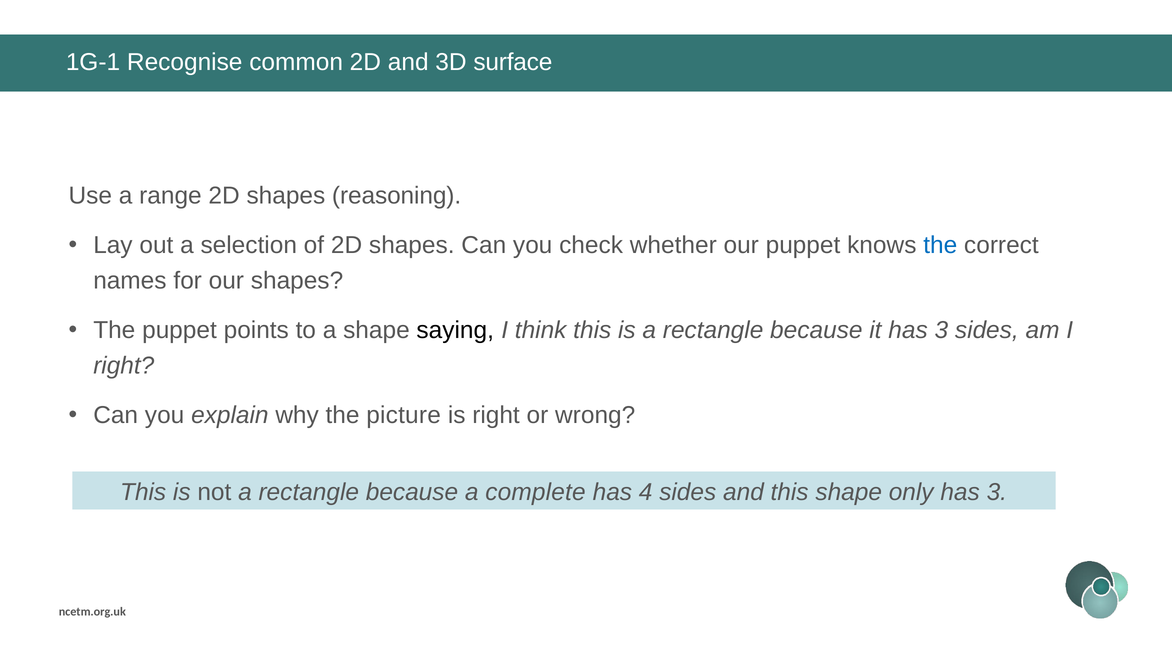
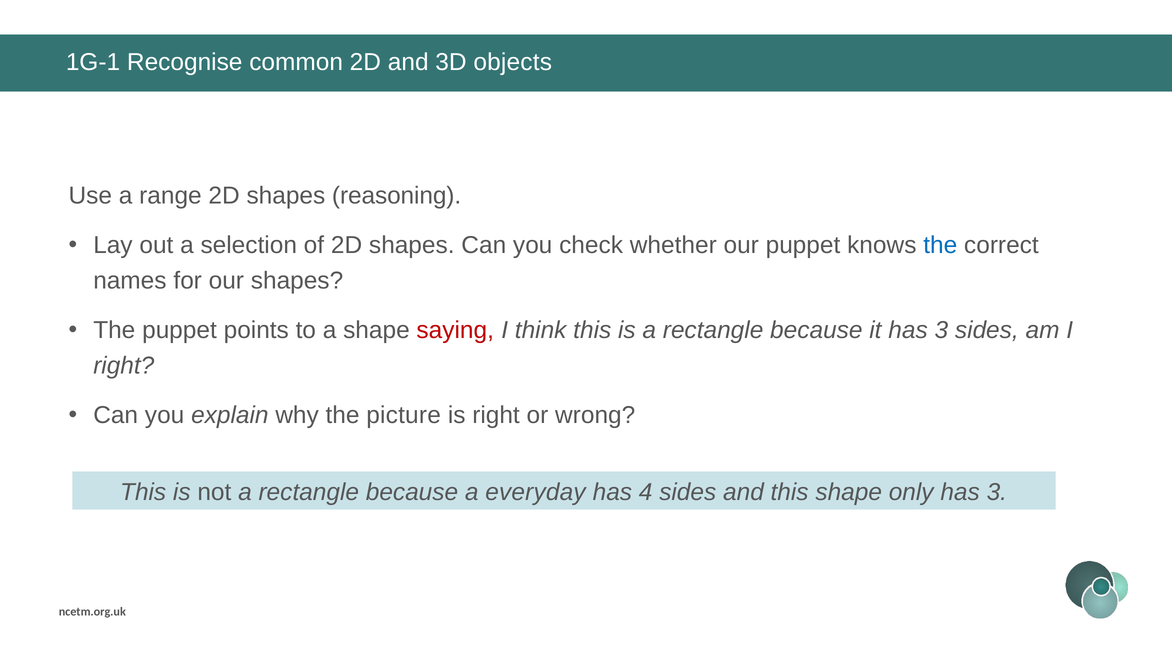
surface: surface -> objects
saying colour: black -> red
complete: complete -> everyday
